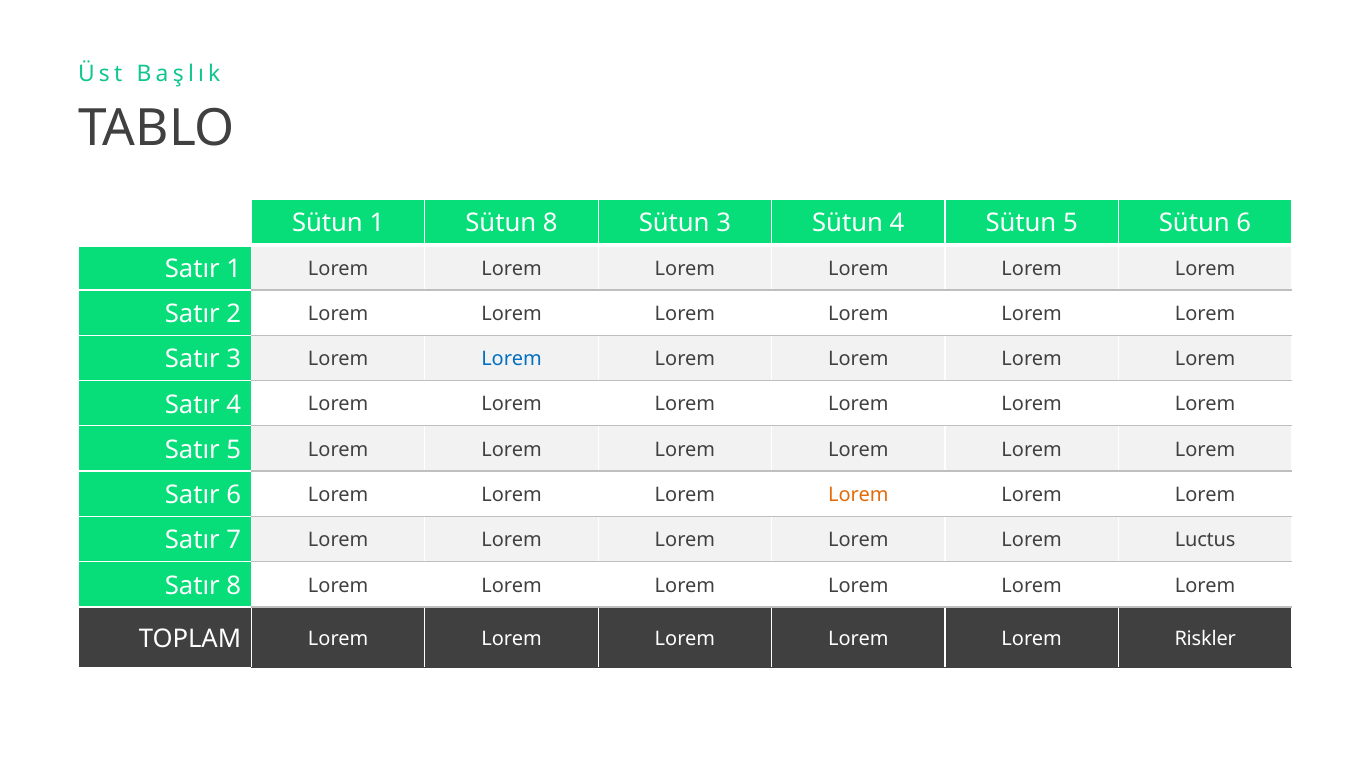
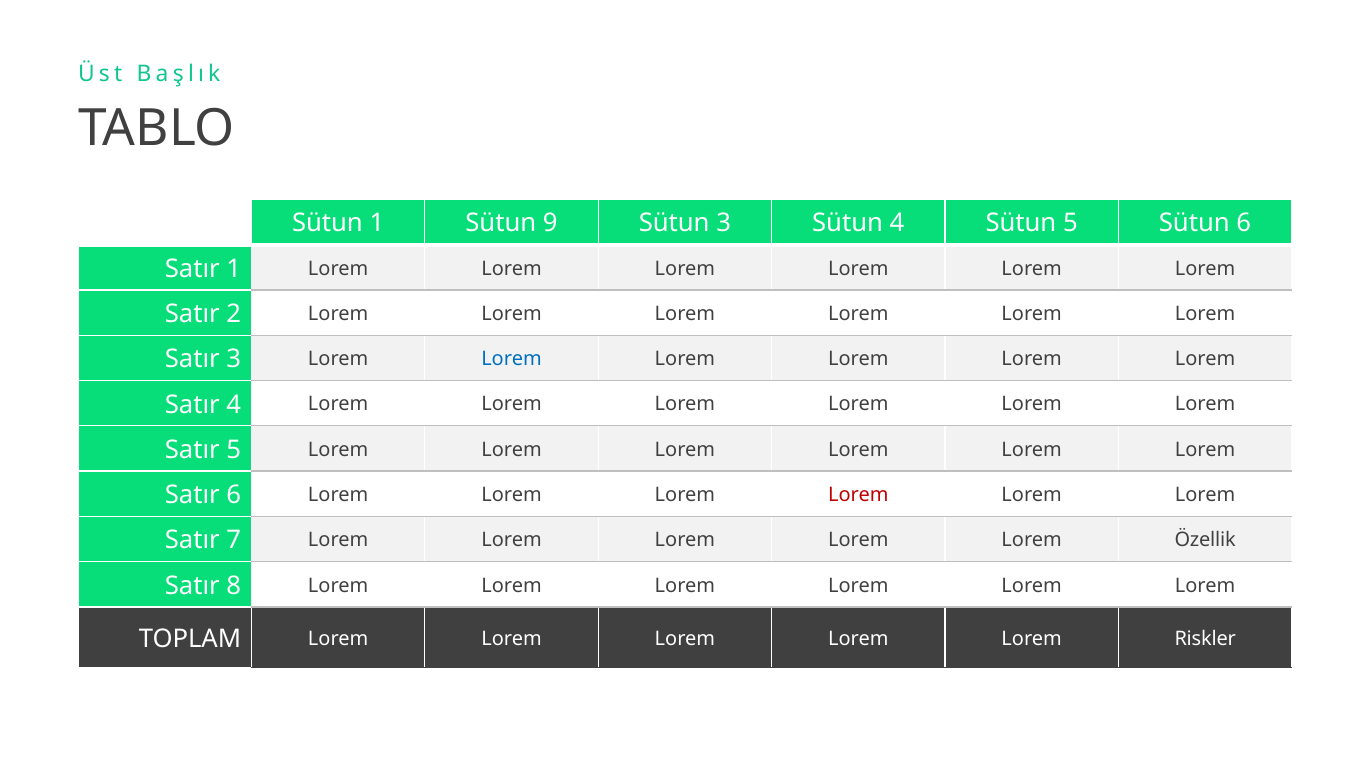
Sütun 8: 8 -> 9
Lorem at (858, 495) colour: orange -> red
Luctus: Luctus -> Özellik
